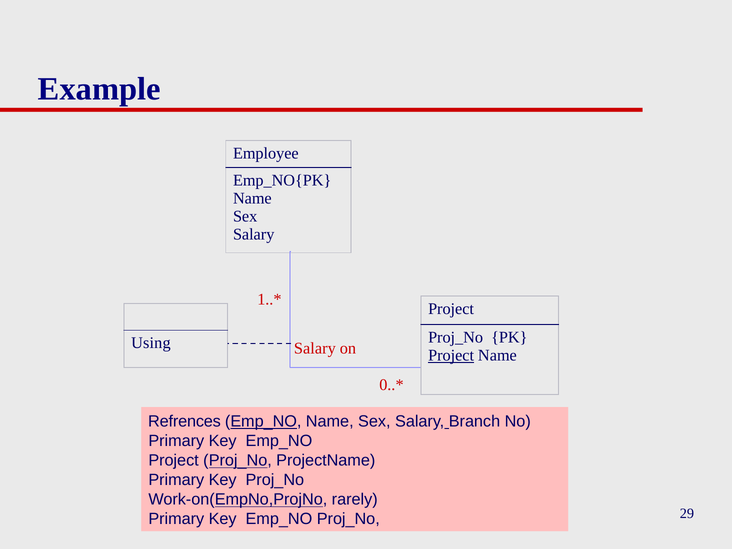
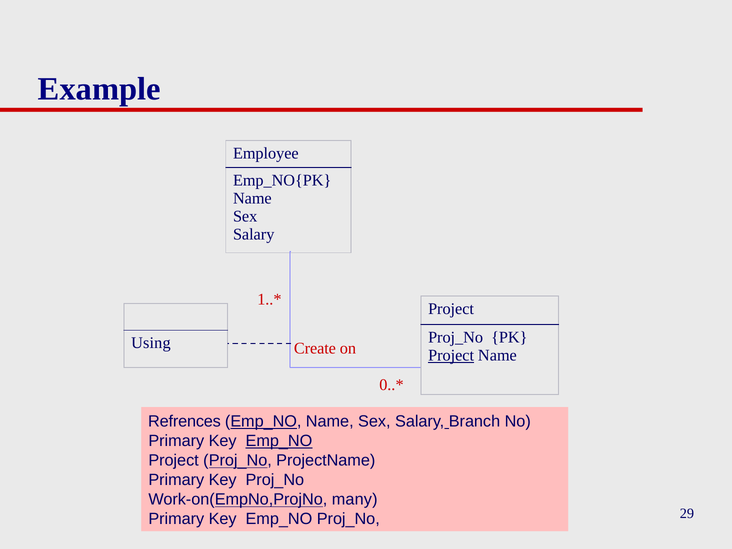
Salary at (315, 348): Salary -> Create
Emp_NO at (279, 441) underline: none -> present
rarely: rarely -> many
